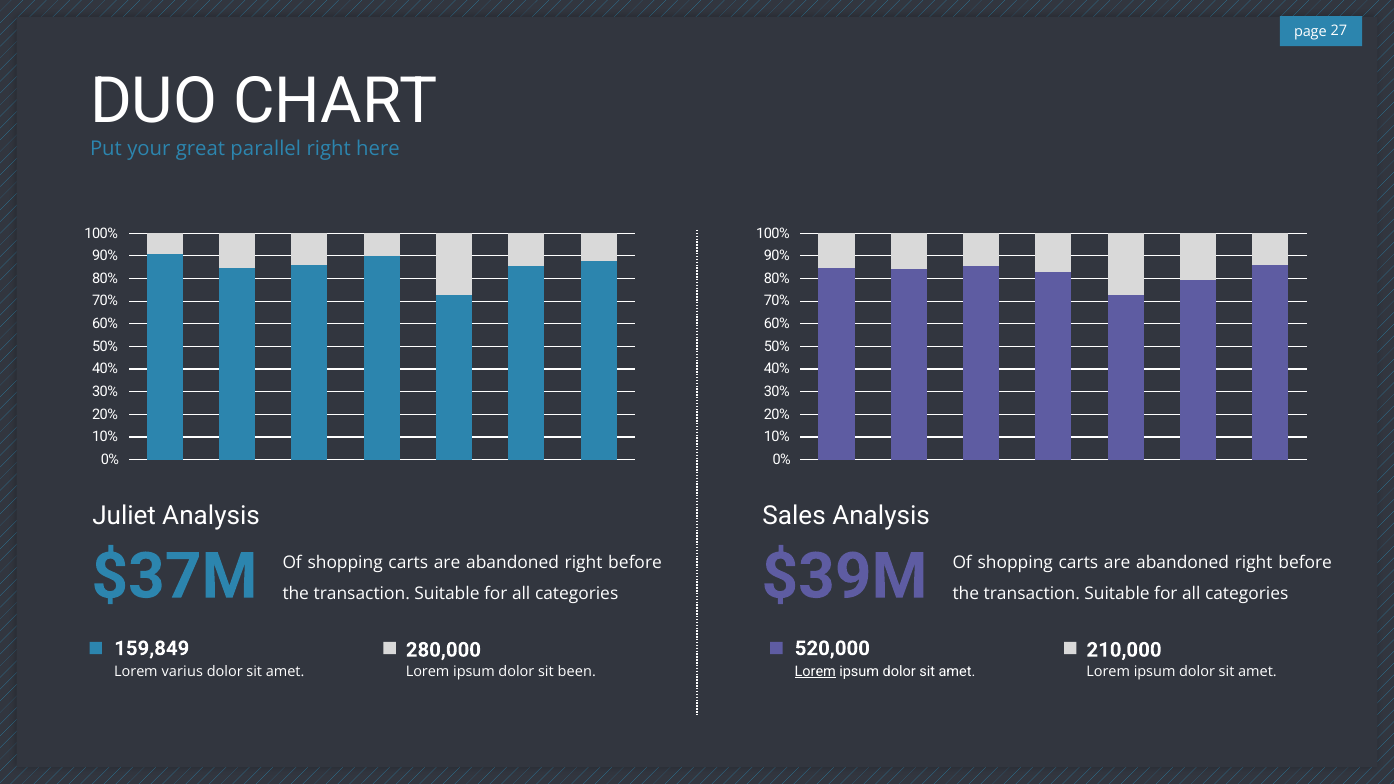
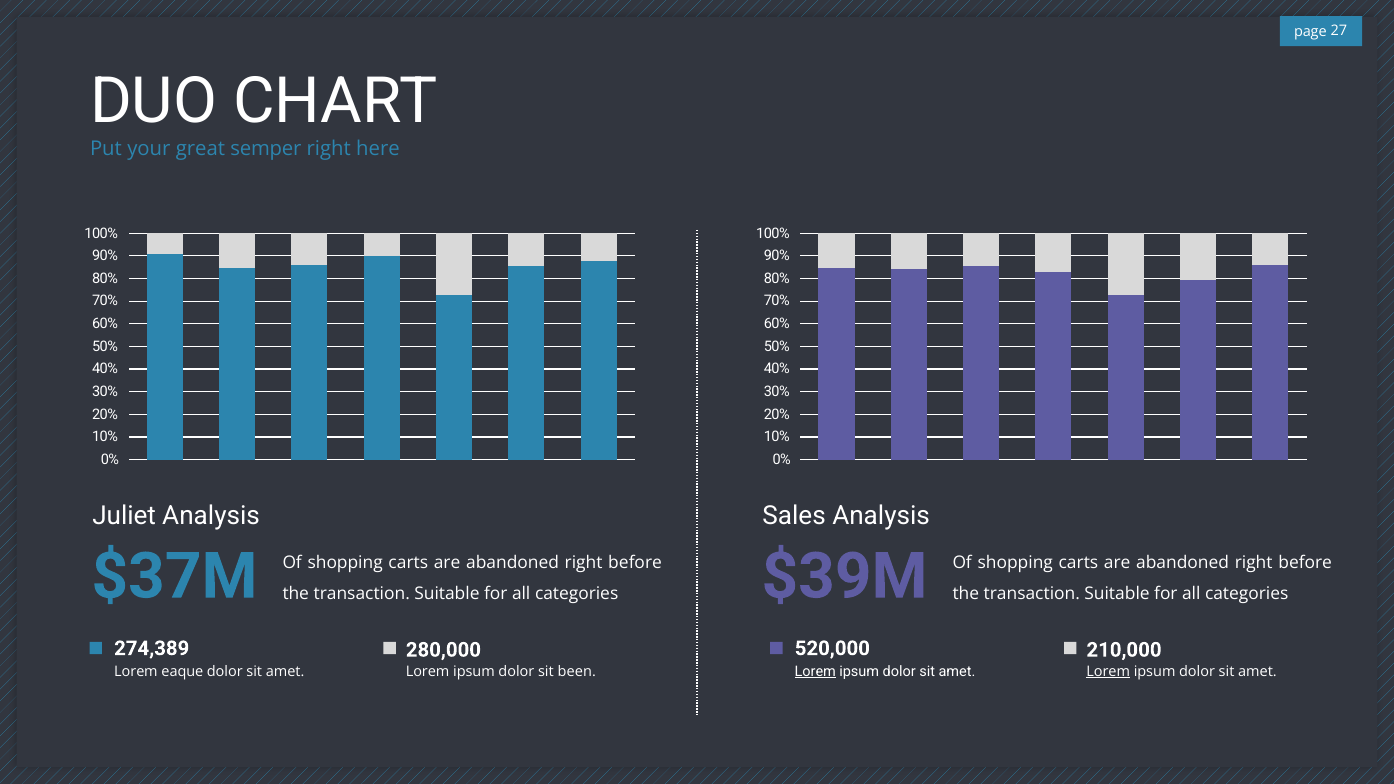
parallel: parallel -> semper
159,849: 159,849 -> 274,389
Lorem at (1108, 672) underline: none -> present
varius: varius -> eaque
